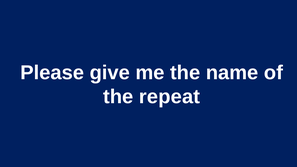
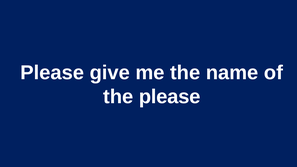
the repeat: repeat -> please
